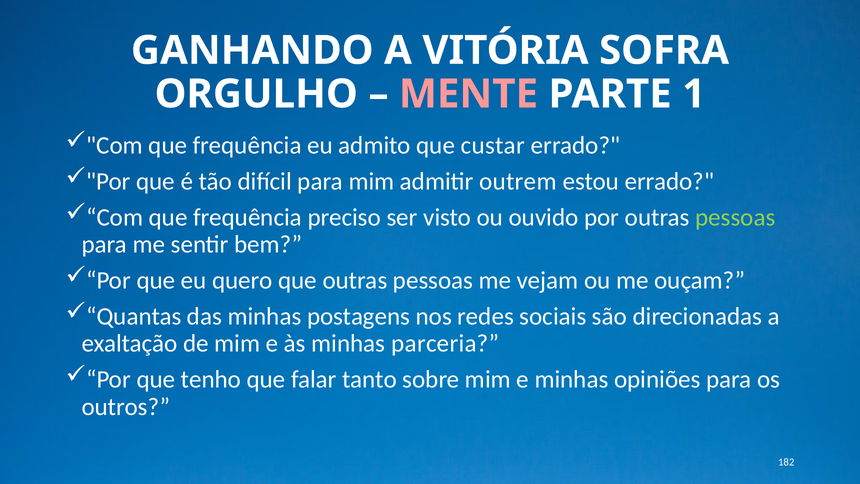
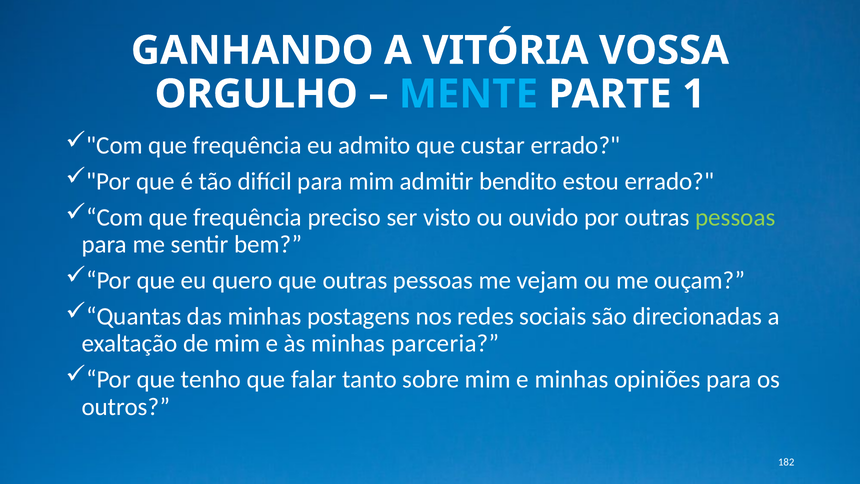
SOFRA: SOFRA -> VOSSA
MENTE colour: pink -> light blue
outrem: outrem -> bendito
